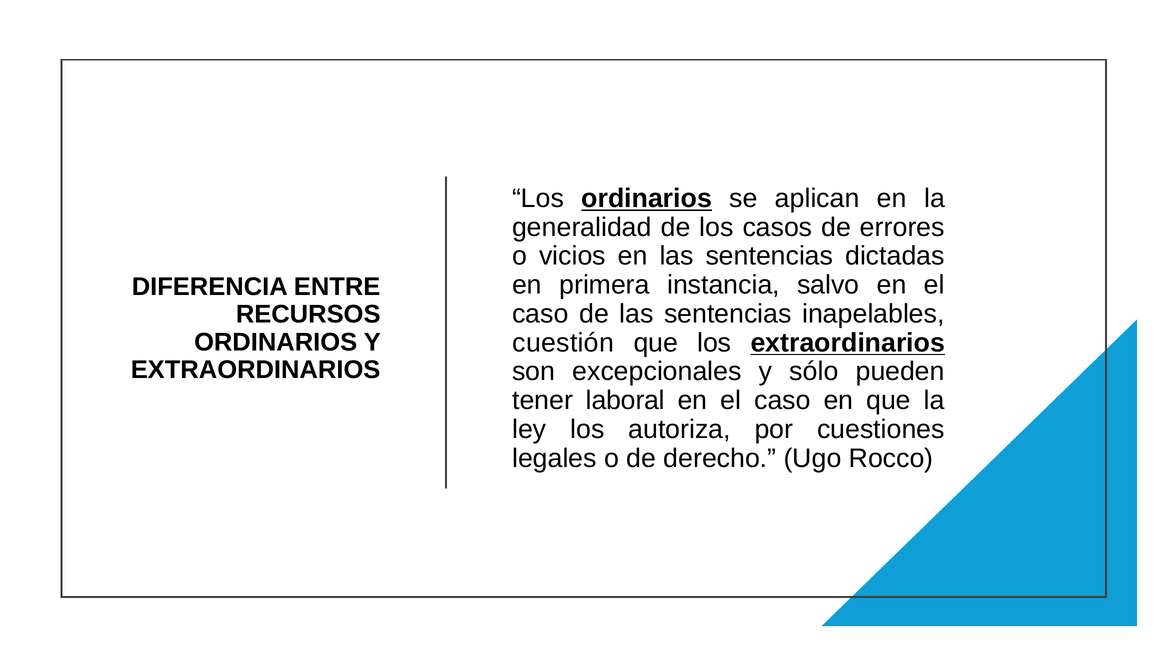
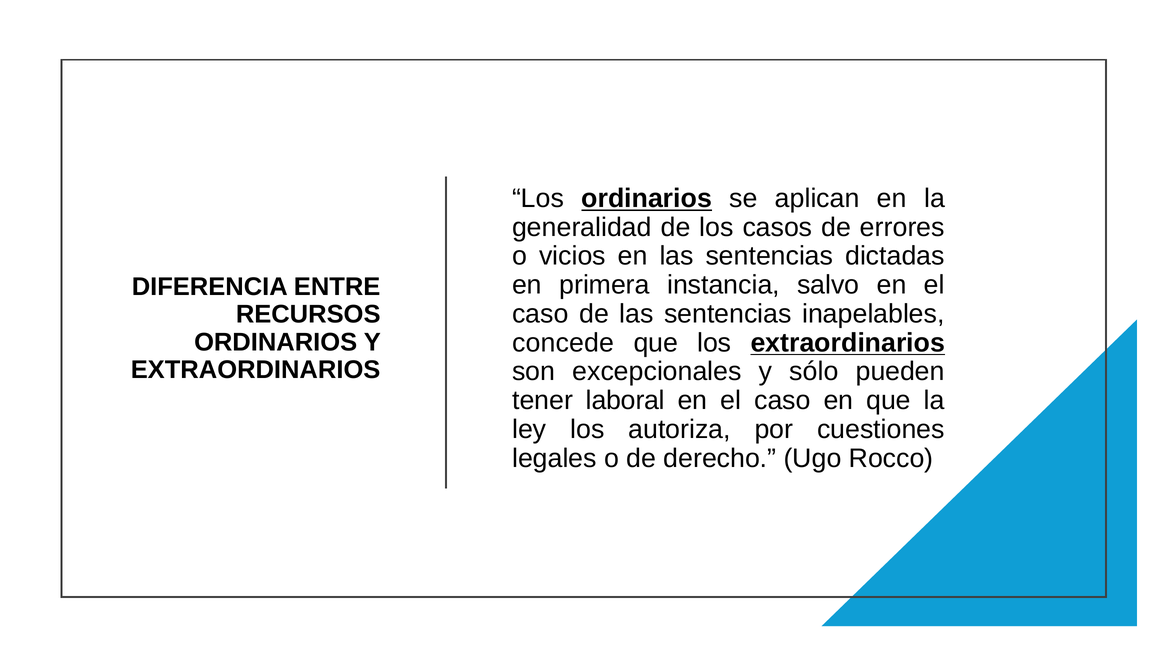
cuestión: cuestión -> concede
